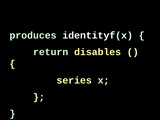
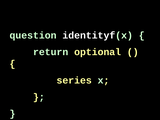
produces: produces -> question
disables: disables -> optional
